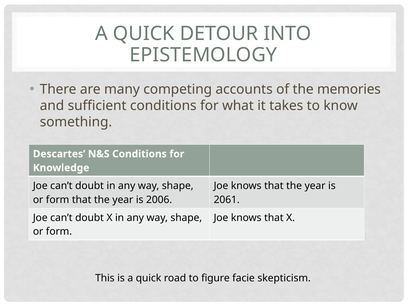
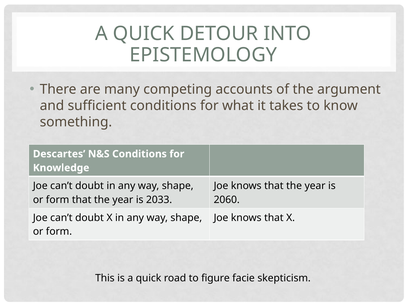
memories: memories -> argument
2006: 2006 -> 2033
2061: 2061 -> 2060
